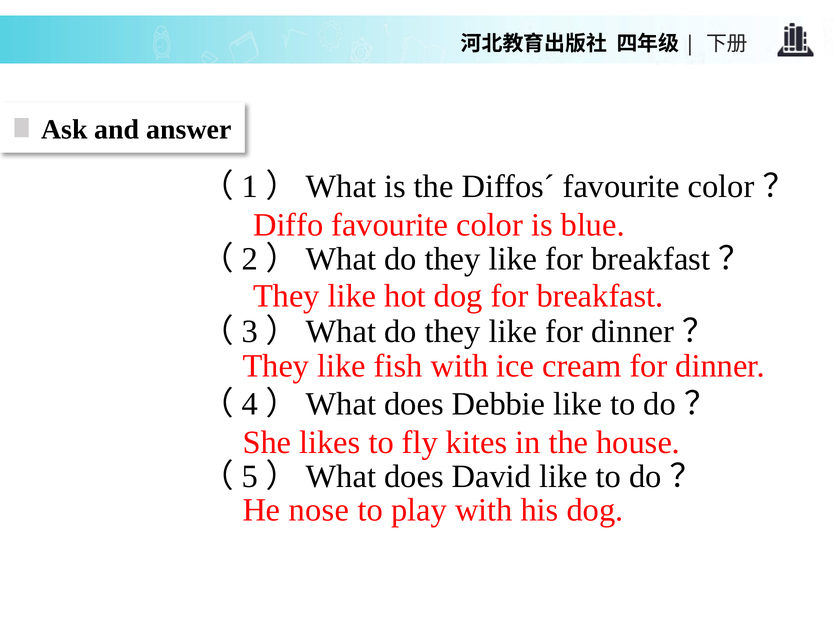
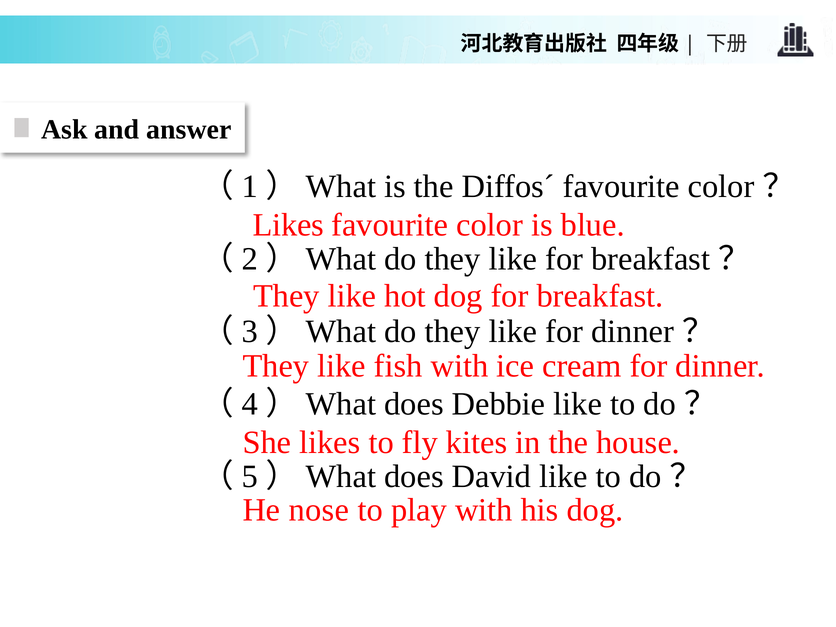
Diffo at (288, 225): Diffo -> Likes
